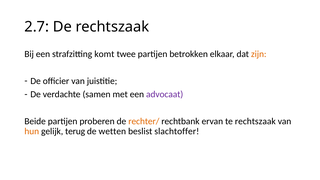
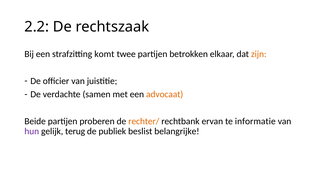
2.7: 2.7 -> 2.2
advocaat colour: purple -> orange
te rechtszaak: rechtszaak -> informatie
hun colour: orange -> purple
wetten: wetten -> publiek
slachtoffer: slachtoffer -> belangrijke
